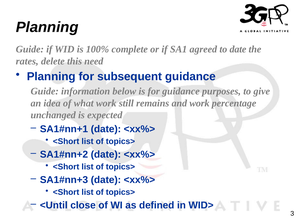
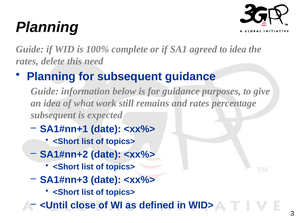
to date: date -> idea
and work: work -> rates
unchanged at (53, 115): unchanged -> subsequent
